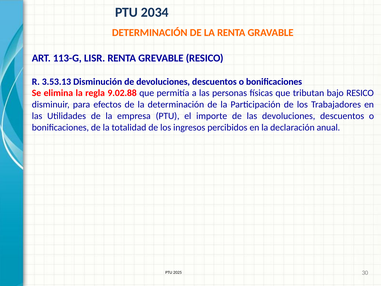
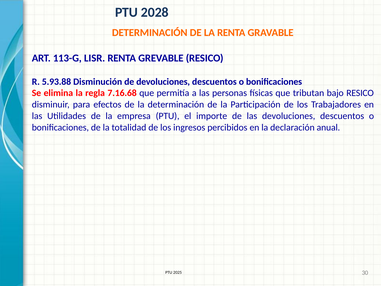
2034: 2034 -> 2028
3.53.13: 3.53.13 -> 5.93.88
9.02.88: 9.02.88 -> 7.16.68
